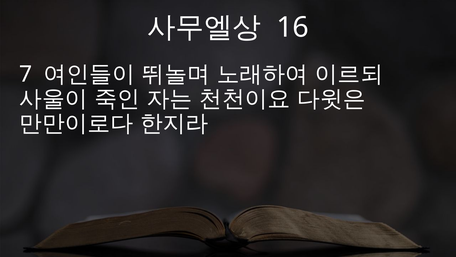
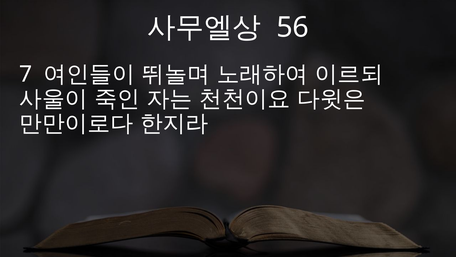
16: 16 -> 56
